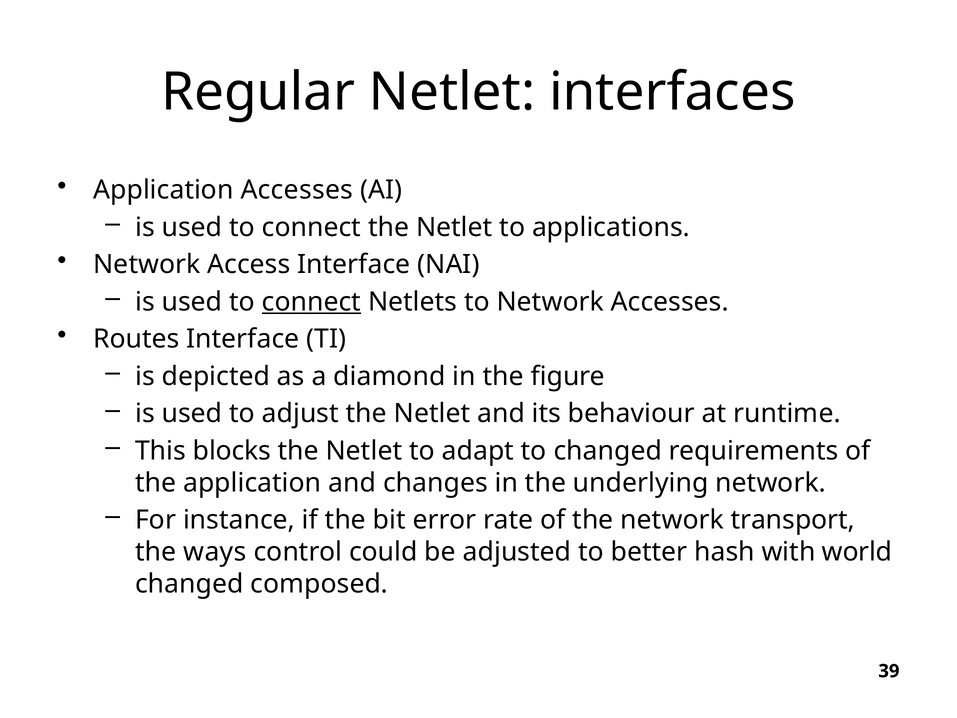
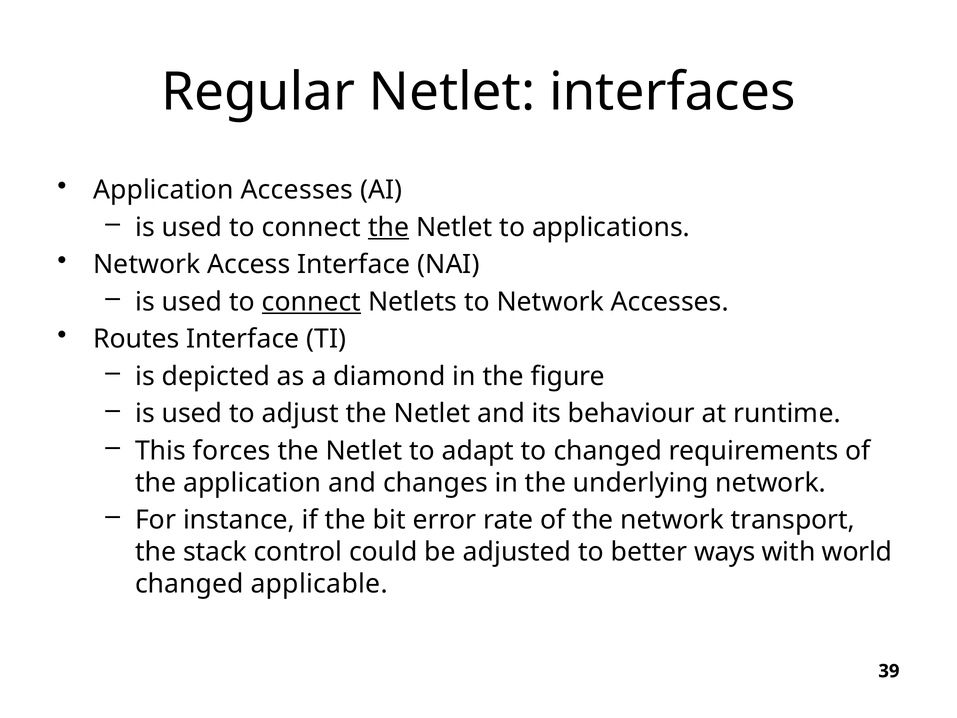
the at (389, 227) underline: none -> present
blocks: blocks -> forces
ways: ways -> stack
hash: hash -> ways
composed: composed -> applicable
